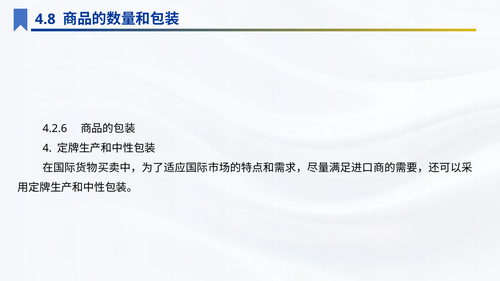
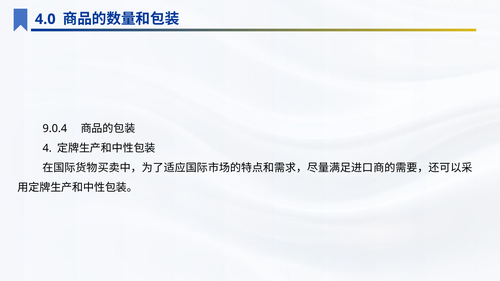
4.8: 4.8 -> 4.0
4.2.6: 4.2.6 -> 9.0.4
